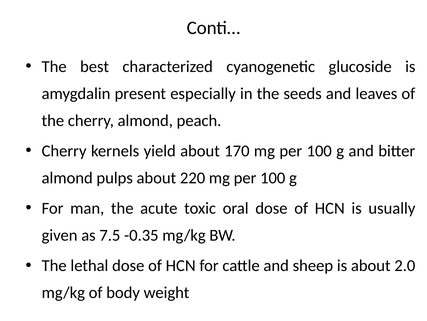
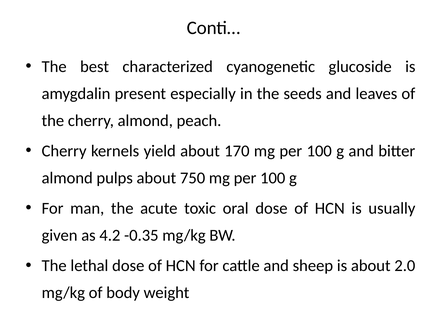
220: 220 -> 750
7.5: 7.5 -> 4.2
